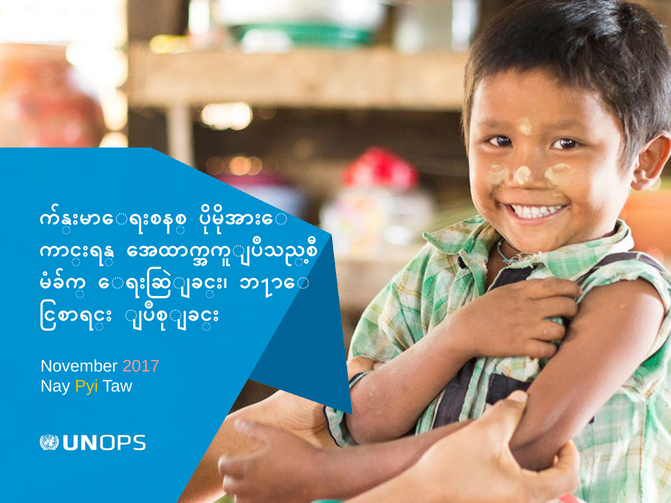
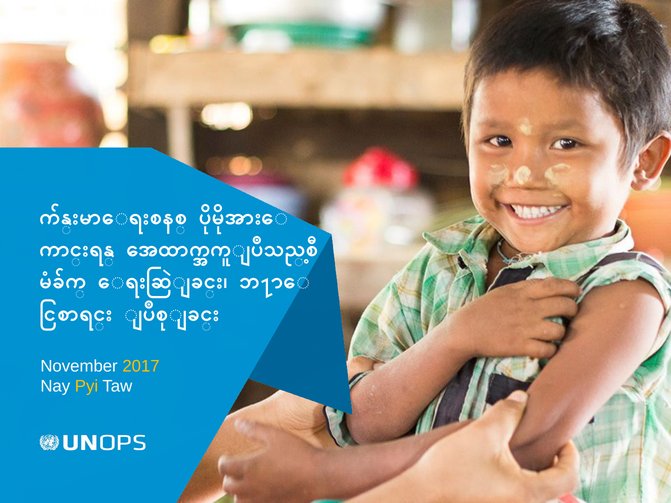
2017 colour: pink -> yellow
